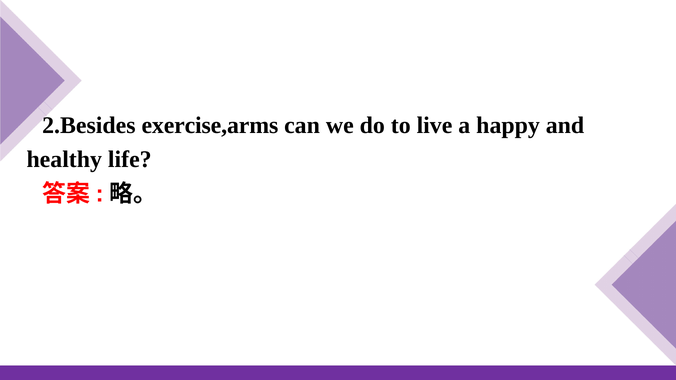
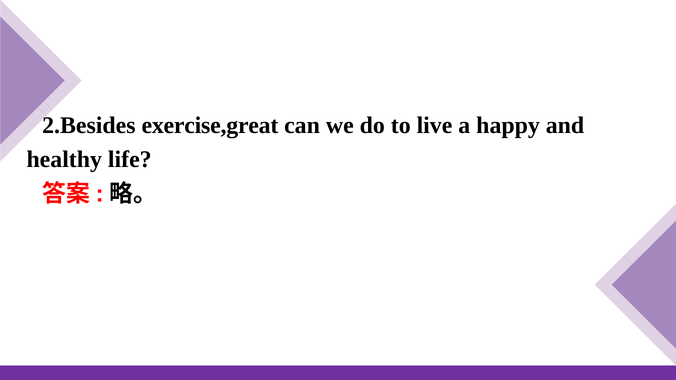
exercise,arms: exercise,arms -> exercise,great
